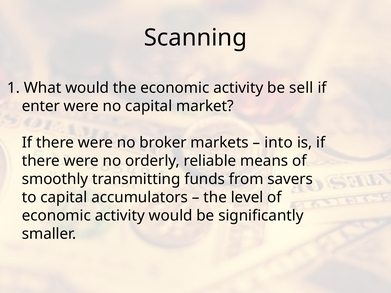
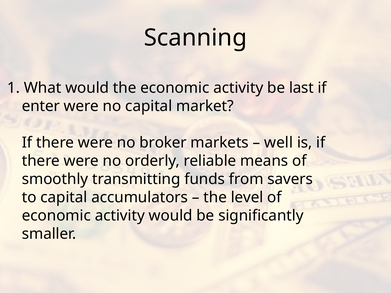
sell: sell -> last
into: into -> well
